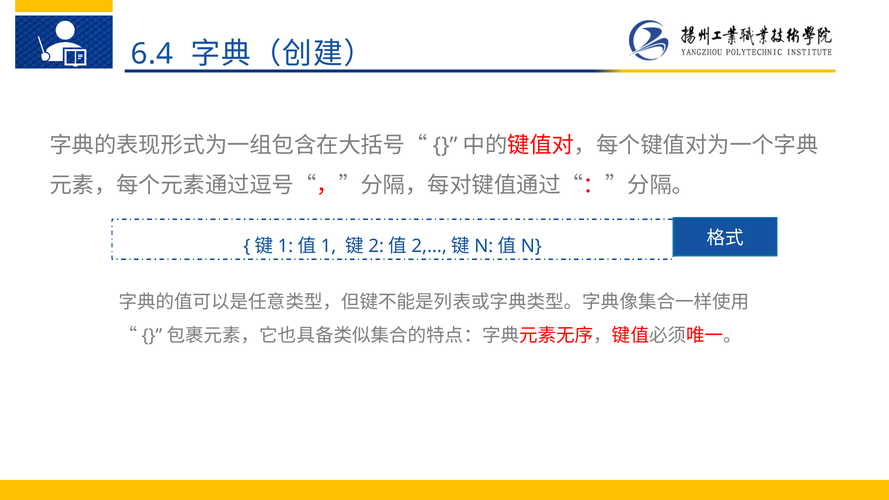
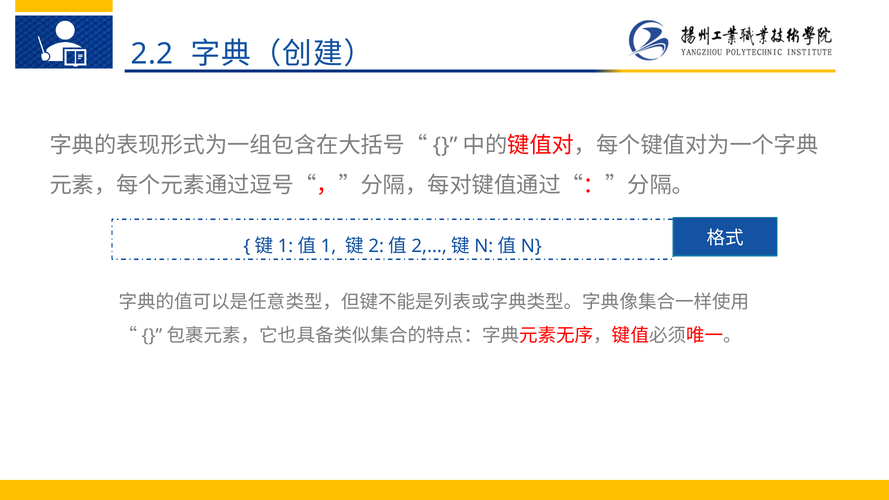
6.4: 6.4 -> 2.2
